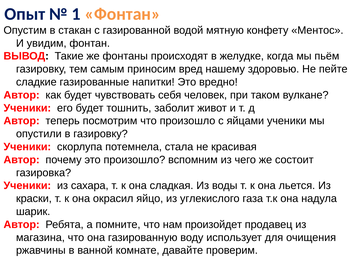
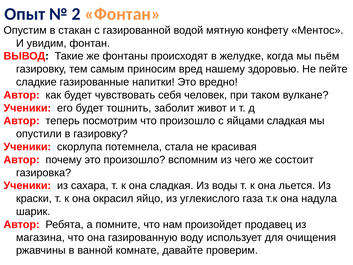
1: 1 -> 2
яйцами ученики: ученики -> сладкая
